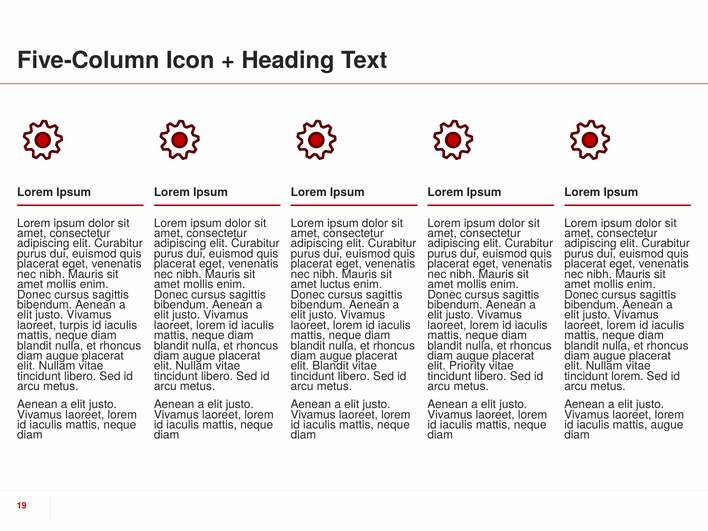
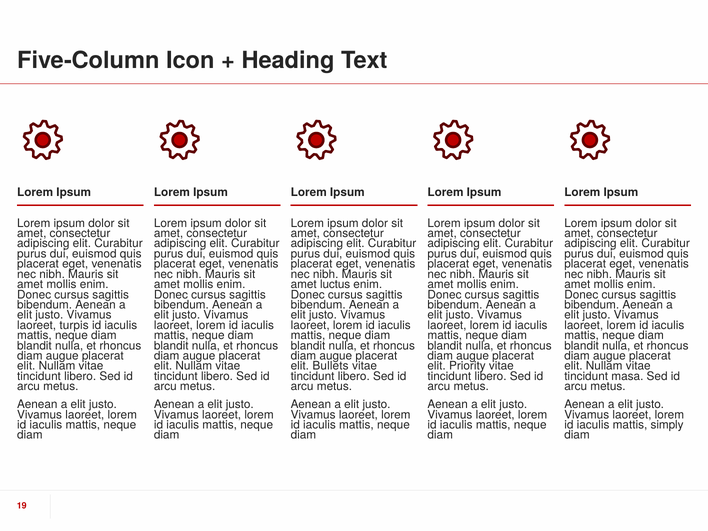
elit Blandit: Blandit -> Bullets
tincidunt lorem: lorem -> masa
mattis augue: augue -> simply
